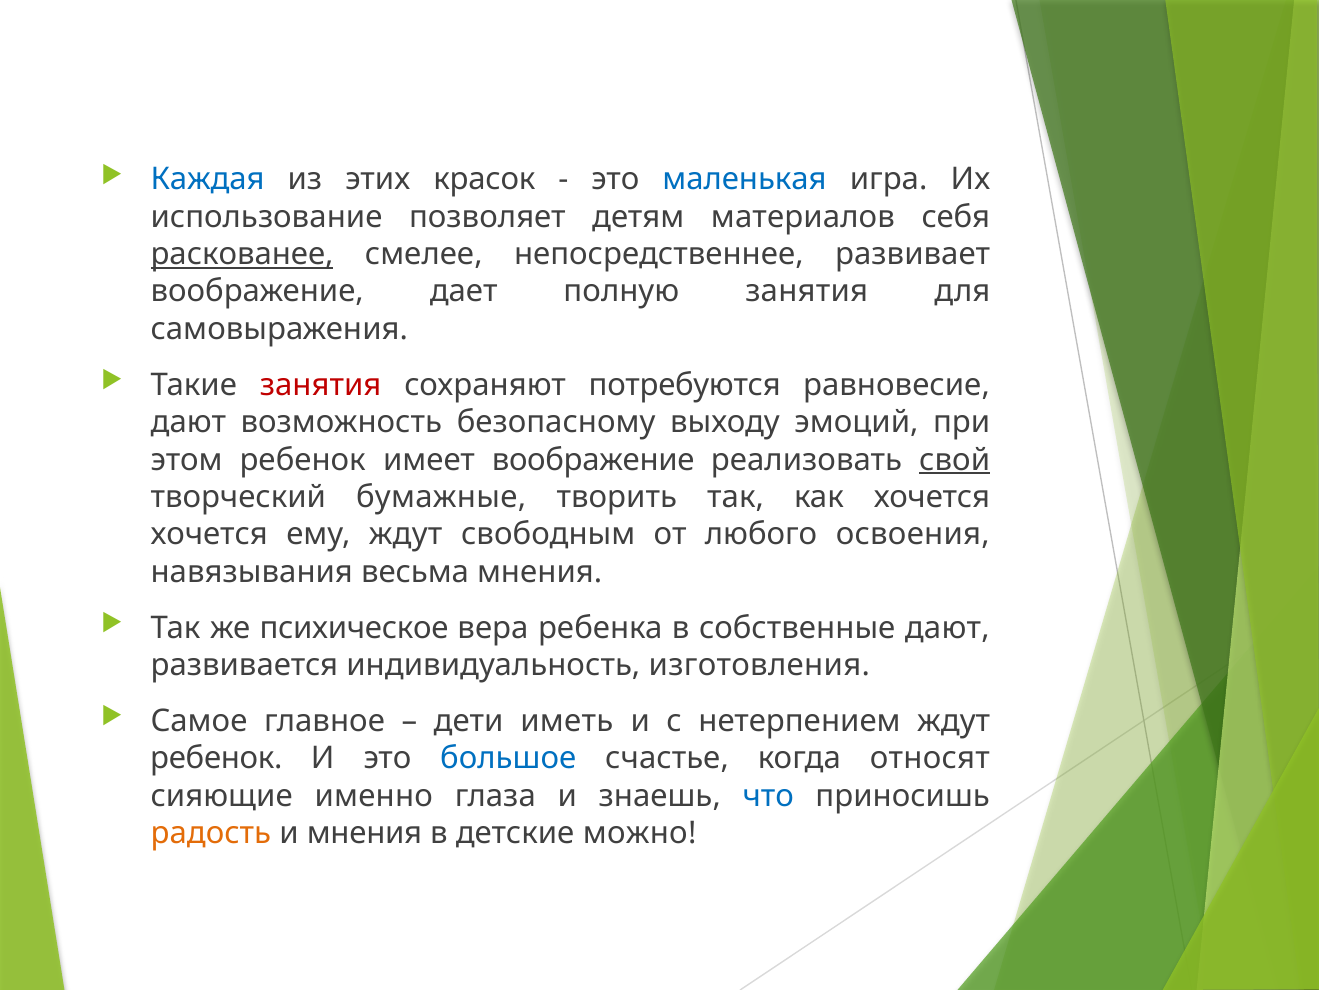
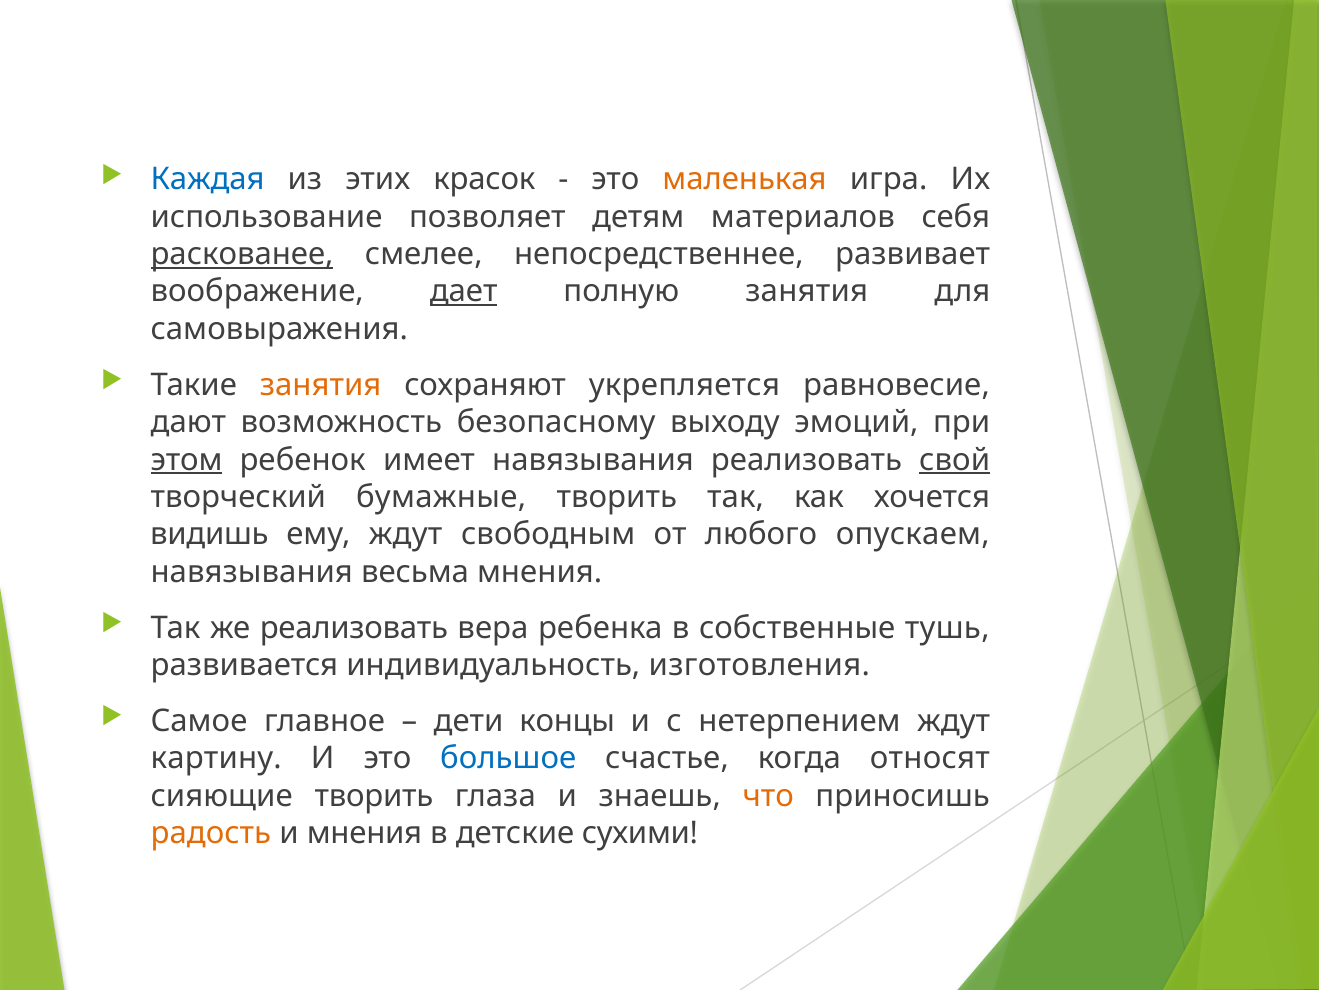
маленькая colour: blue -> orange
дает underline: none -> present
занятия at (321, 385) colour: red -> orange
потребуются: потребуются -> укрепляется
этом underline: none -> present
имеет воображение: воображение -> навязывания
хочется at (209, 534): хочется -> видишь
освоения: освоения -> опускаем
же психическое: психическое -> реализовать
собственные дают: дают -> тушь
иметь: иметь -> концы
ребенок at (216, 758): ребенок -> картину
сияющие именно: именно -> творить
что colour: blue -> orange
можно: можно -> сухими
